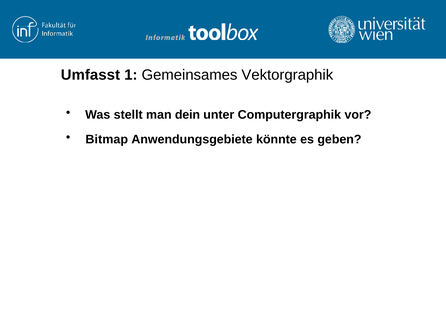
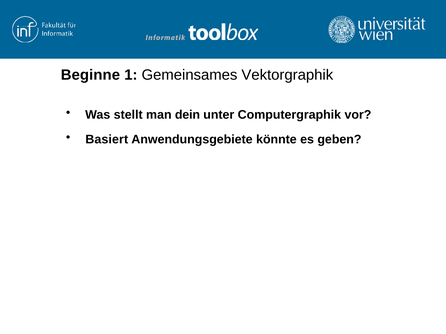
Umfasst: Umfasst -> Beginne
Bitmap: Bitmap -> Basiert
